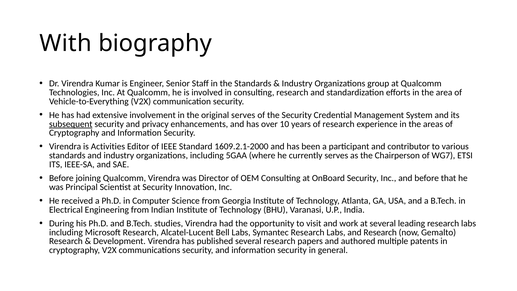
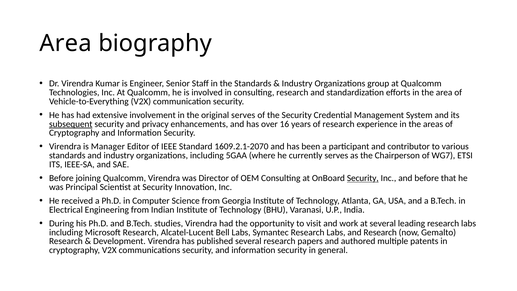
With at (66, 43): With -> Area
10: 10 -> 16
Activities: Activities -> Manager
1609.2.1-2000: 1609.2.1-2000 -> 1609.2.1-2070
Security at (363, 178) underline: none -> present
